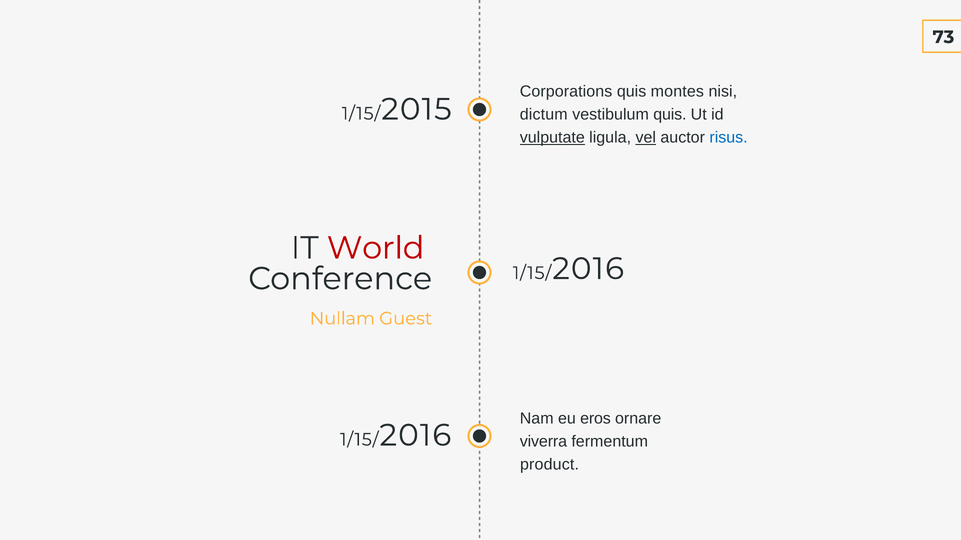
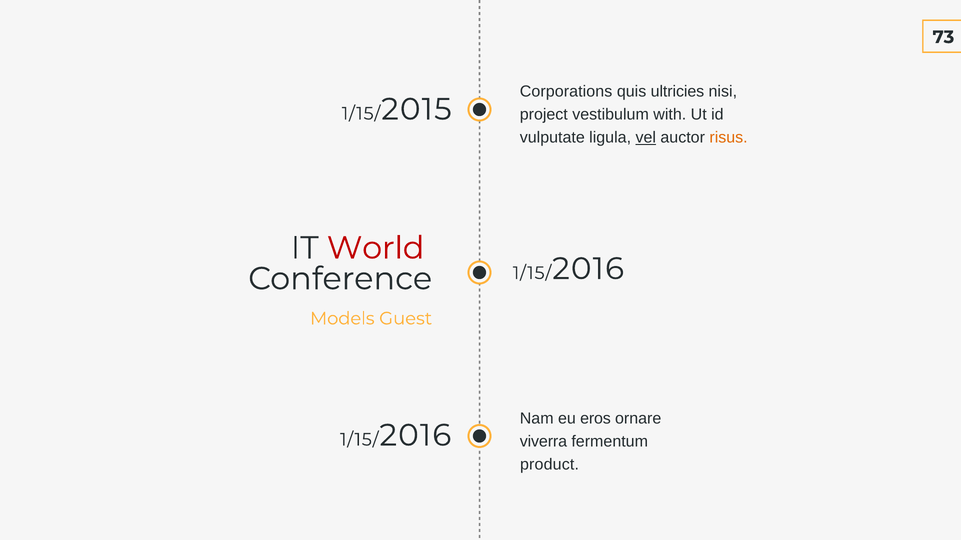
montes: montes -> ultricies
dictum: dictum -> project
vestibulum quis: quis -> with
vulputate underline: present -> none
risus colour: blue -> orange
Nullam: Nullam -> Models
